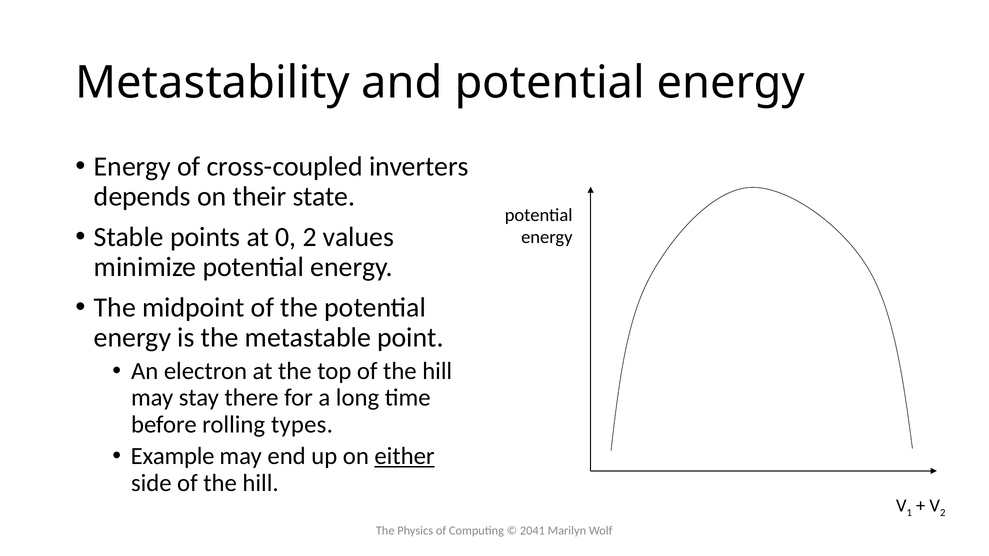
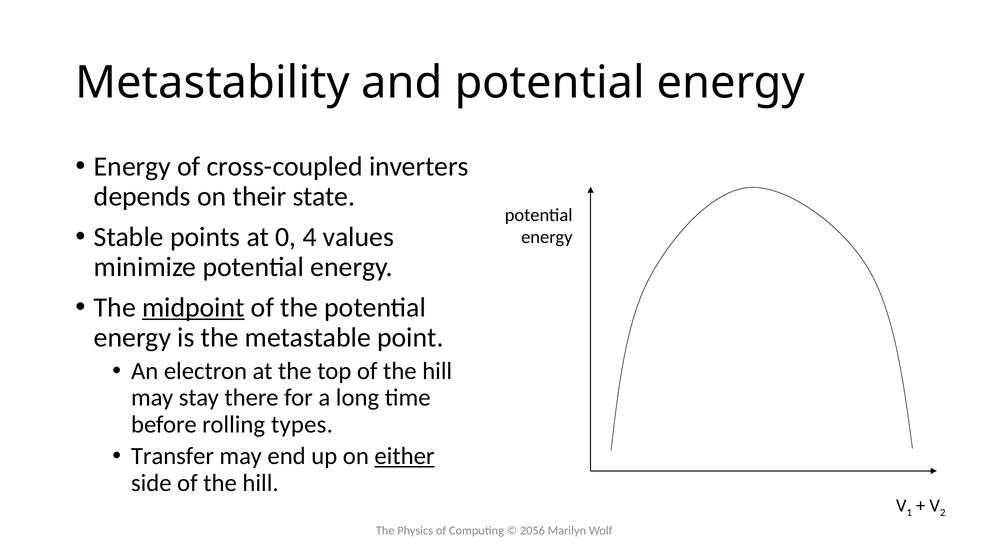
0 2: 2 -> 4
midpoint underline: none -> present
Example: Example -> Transfer
2041: 2041 -> 2056
